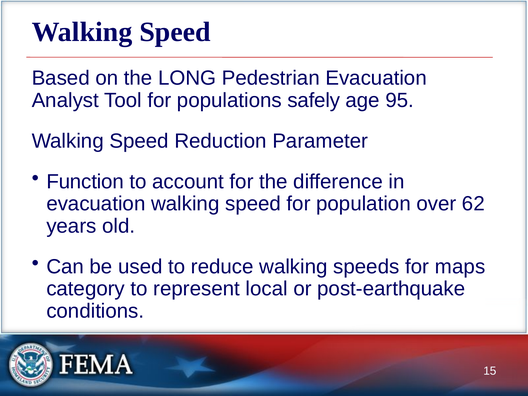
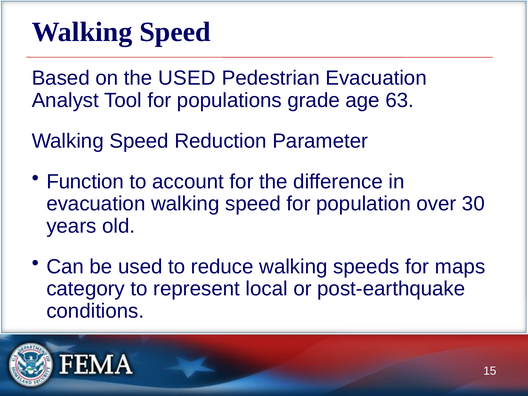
the LONG: LONG -> USED
safely: safely -> grade
95: 95 -> 63
62: 62 -> 30
